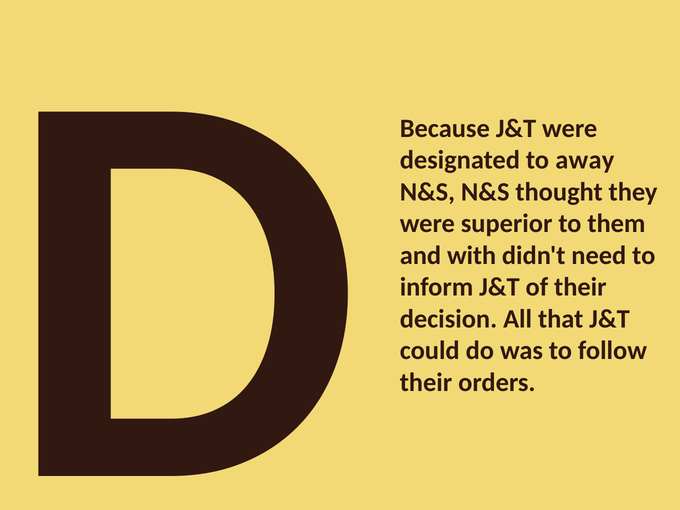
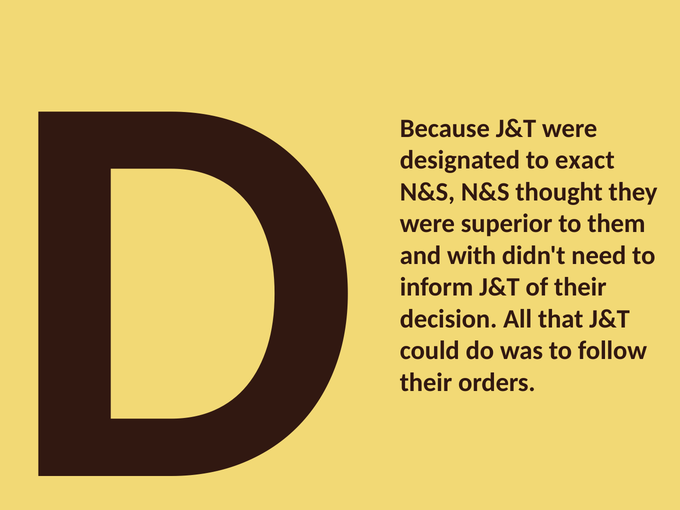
away: away -> exact
